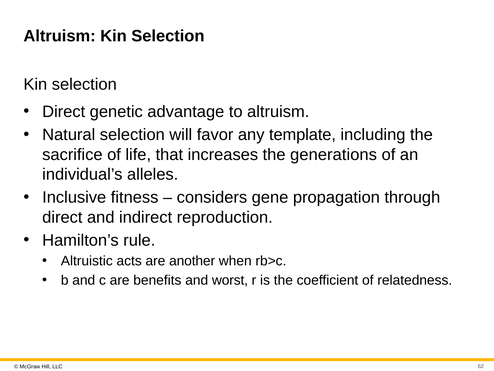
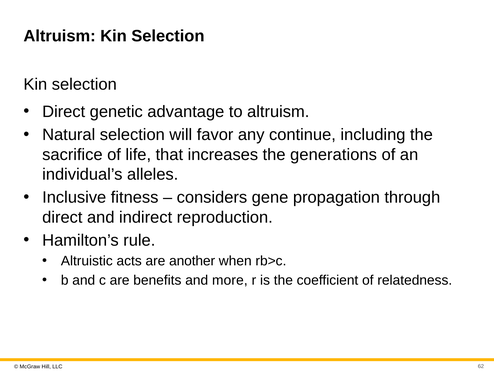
template: template -> continue
worst: worst -> more
